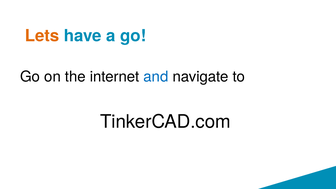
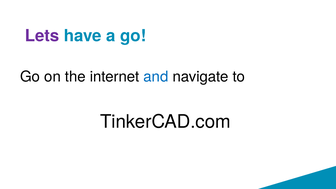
Lets colour: orange -> purple
